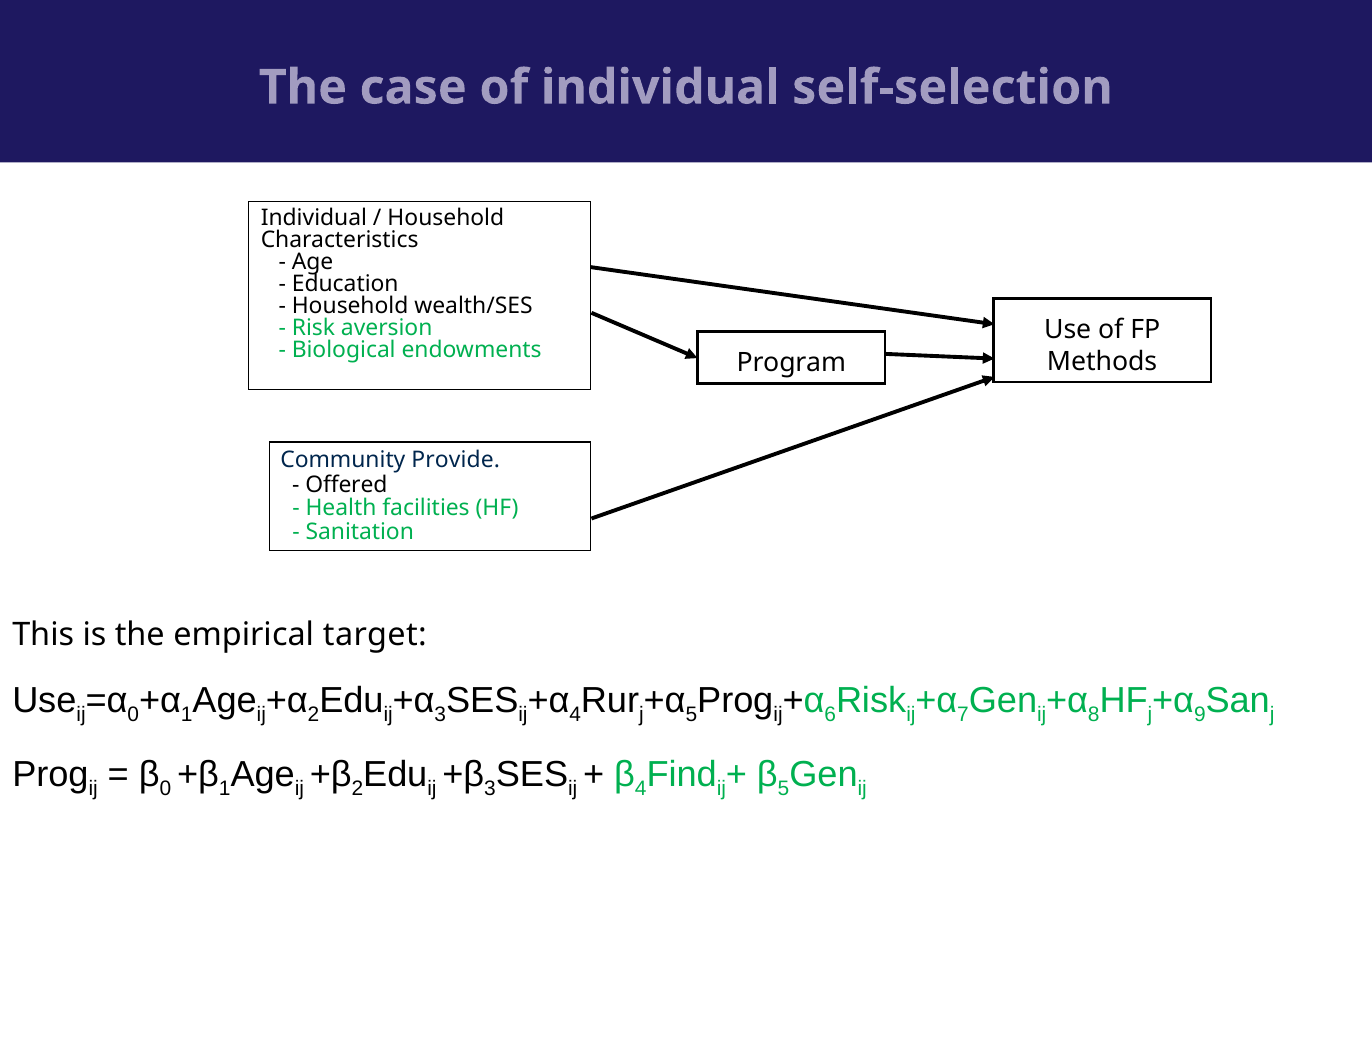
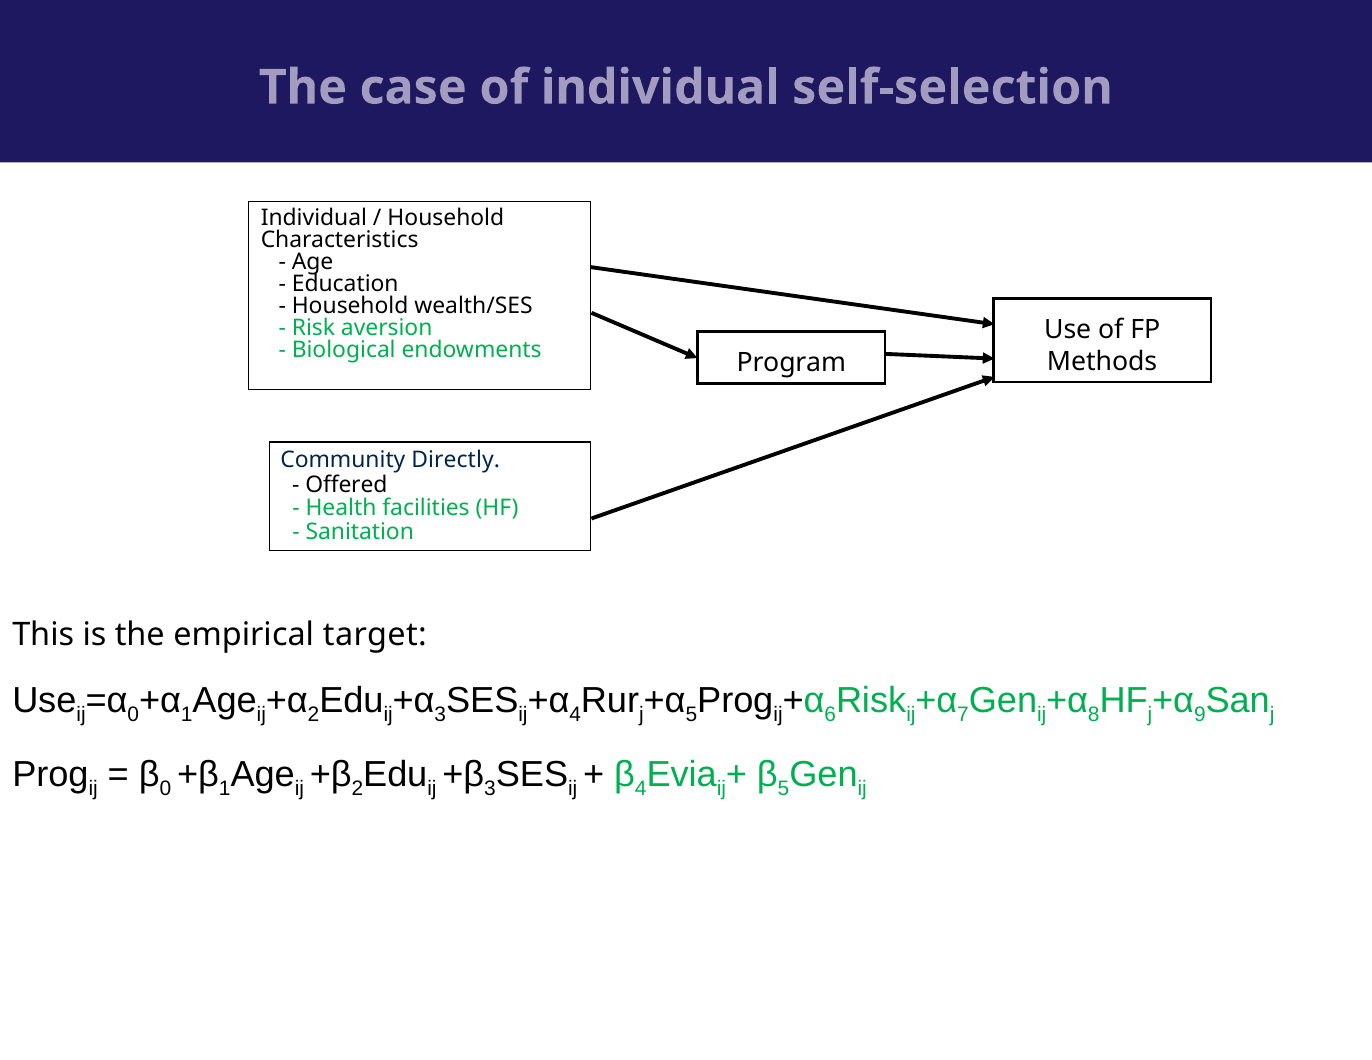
Provide: Provide -> Directly
Find: Find -> Evia
